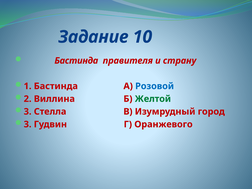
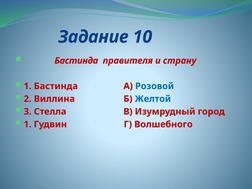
Желтой colour: green -> blue
3 at (28, 124): 3 -> 1
Оранжевого: Оранжевого -> Волшебного
